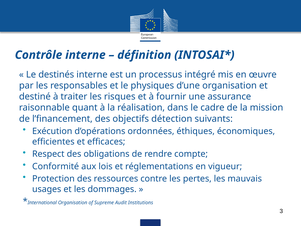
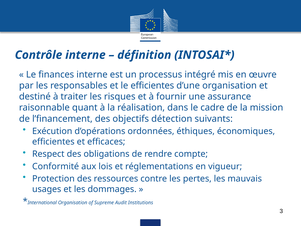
destinés: destinés -> finances
le physiques: physiques -> efficientes
